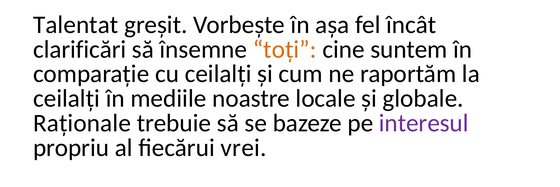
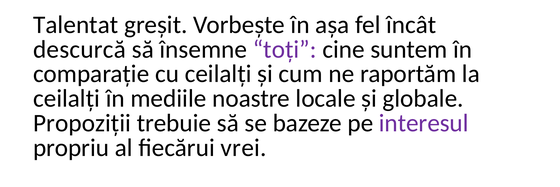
clarificări: clarificări -> descurcă
toți colour: orange -> purple
Raționale: Raționale -> Propoziții
